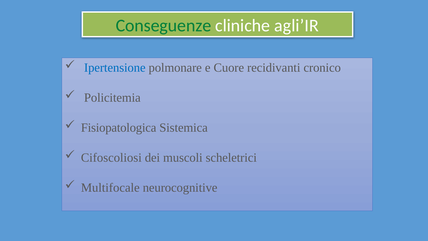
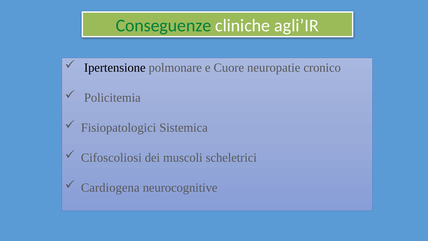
Ipertensione colour: blue -> black
recidivanti: recidivanti -> neuropatie
Fisiopatologica: Fisiopatologica -> Fisiopatologici
Multifocale: Multifocale -> Cardiogena
